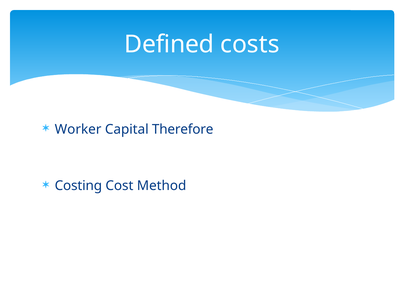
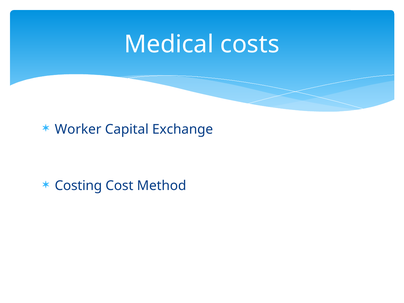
Defined: Defined -> Medical
Therefore: Therefore -> Exchange
